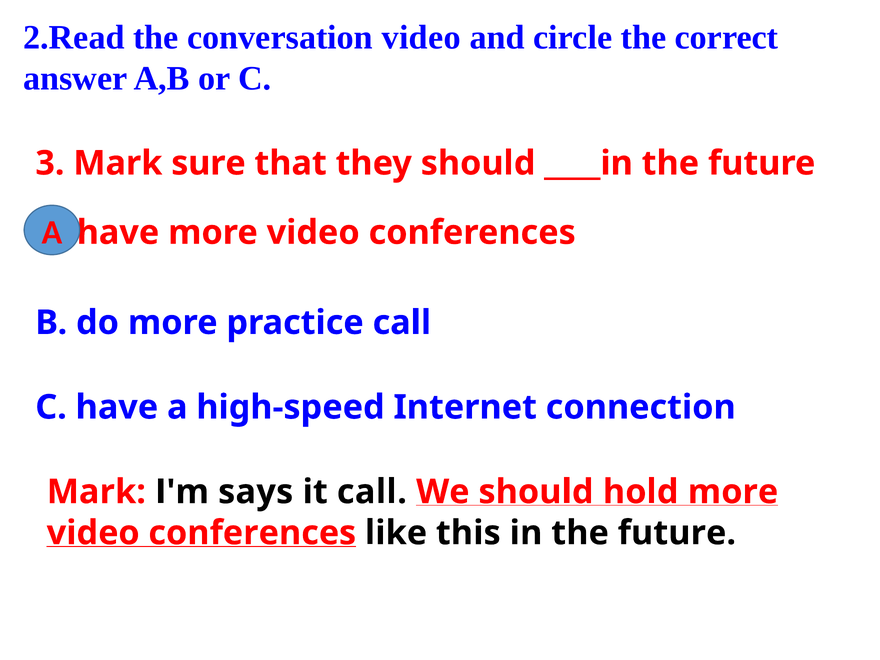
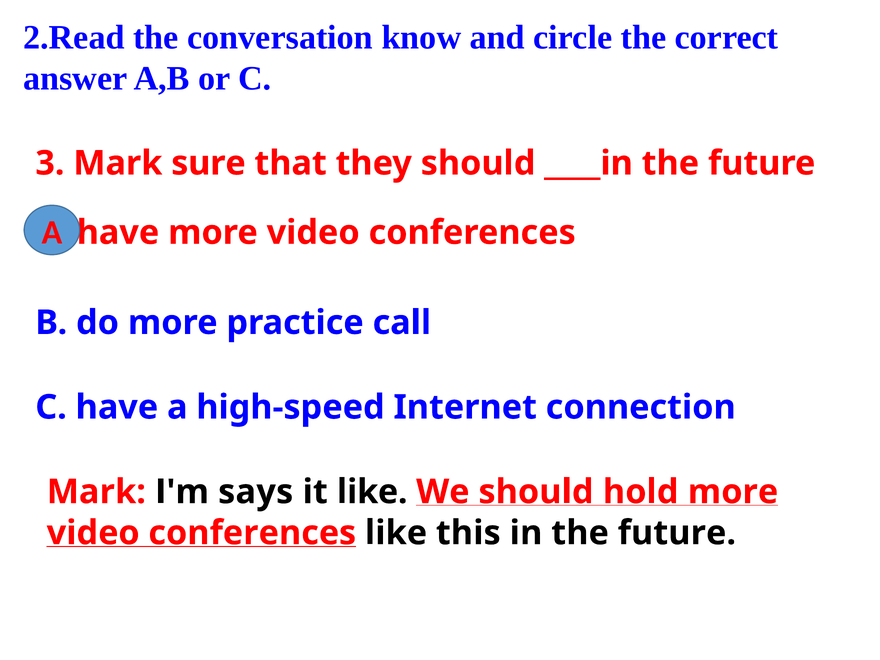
conversation video: video -> know
it call: call -> like
